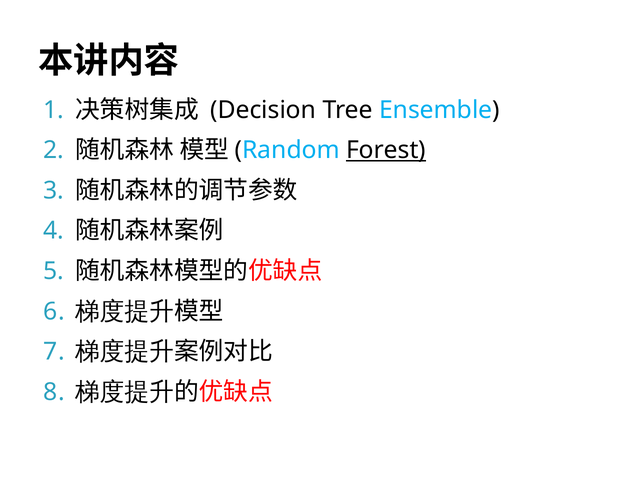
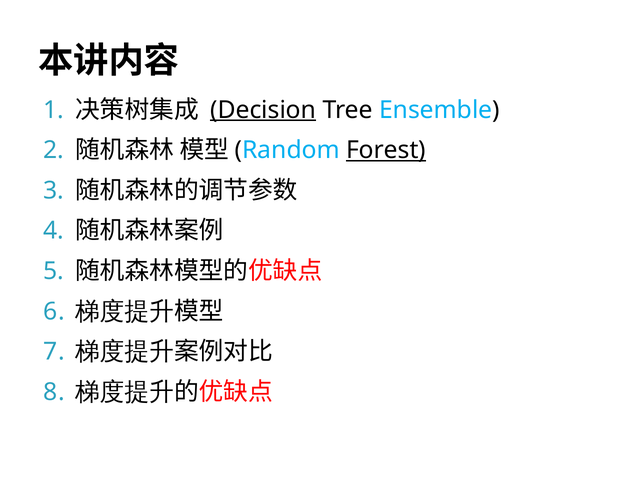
Decision underline: none -> present
